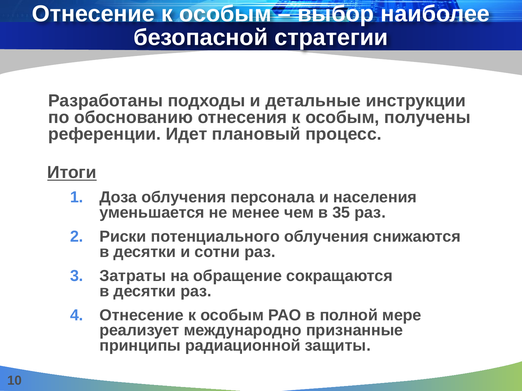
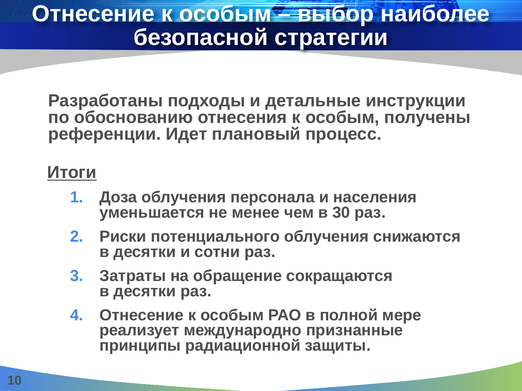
35: 35 -> 30
